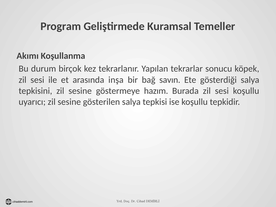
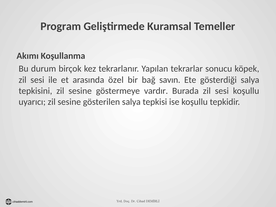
inşa: inşa -> özel
hazım: hazım -> vardır
